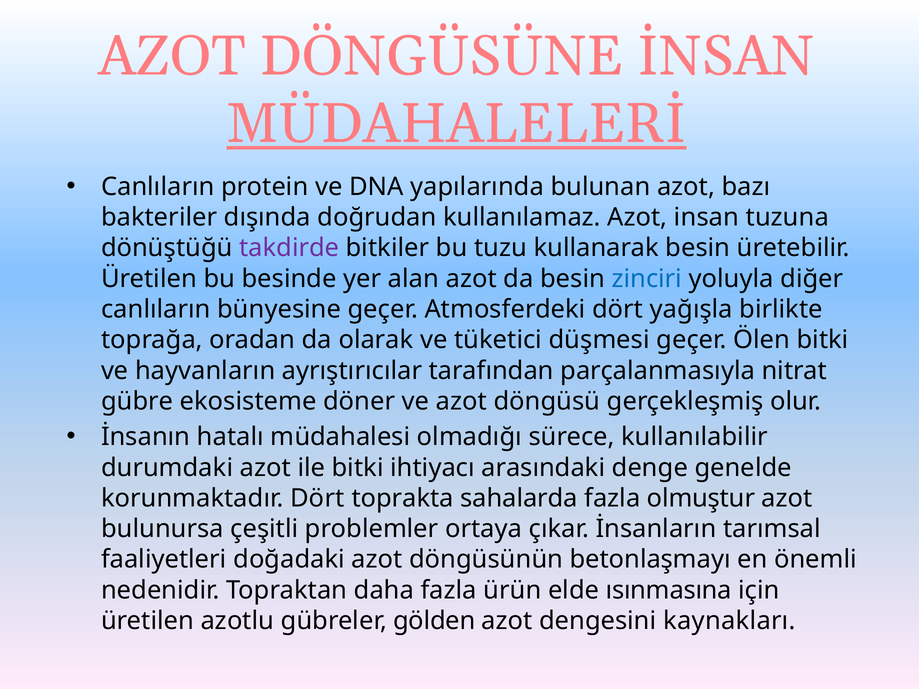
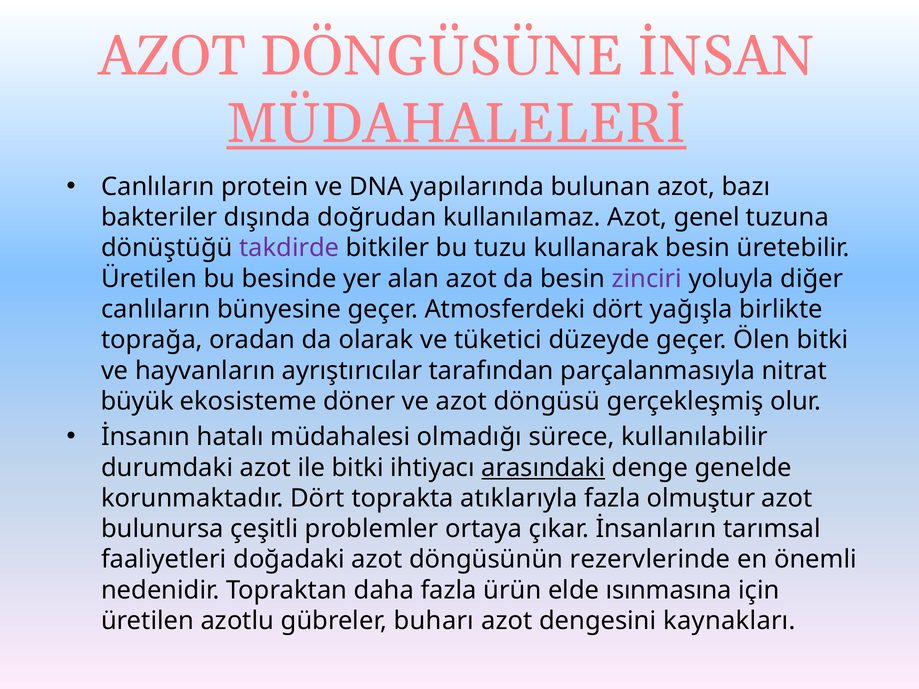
insan: insan -> genel
zinciri colour: blue -> purple
düşmesi: düşmesi -> düzeyde
gübre: gübre -> büyük
arasındaki underline: none -> present
sahalarda: sahalarda -> atıklarıyla
betonlaşmayı: betonlaşmayı -> rezervlerinde
gölden: gölden -> buharı
